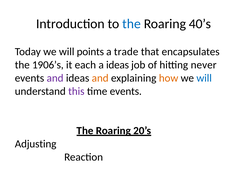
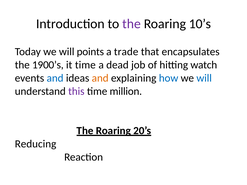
the at (132, 24) colour: blue -> purple
40’s: 40’s -> 10’s
1906’s: 1906’s -> 1900’s
it each: each -> time
a ideas: ideas -> dead
never: never -> watch
and at (55, 78) colour: purple -> blue
how colour: orange -> blue
time events: events -> million
Adjusting: Adjusting -> Reducing
